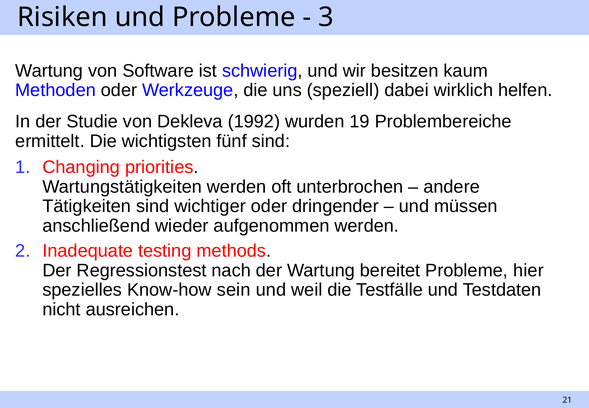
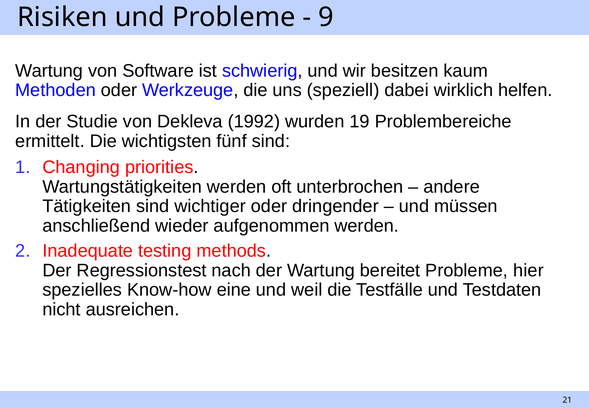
3: 3 -> 9
sein: sein -> eine
